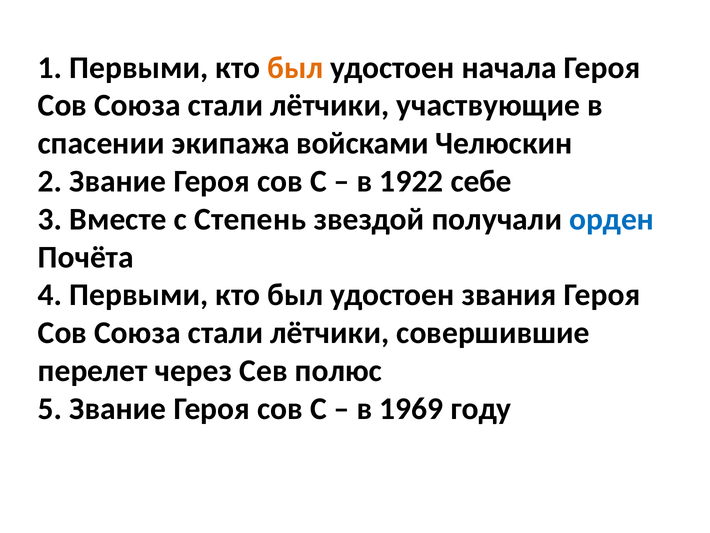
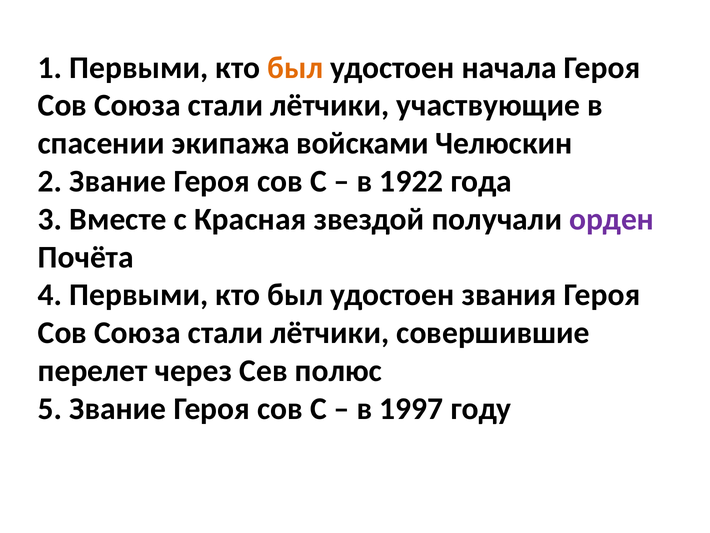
себе: себе -> года
Степень: Степень -> Красная
орден colour: blue -> purple
1969: 1969 -> 1997
